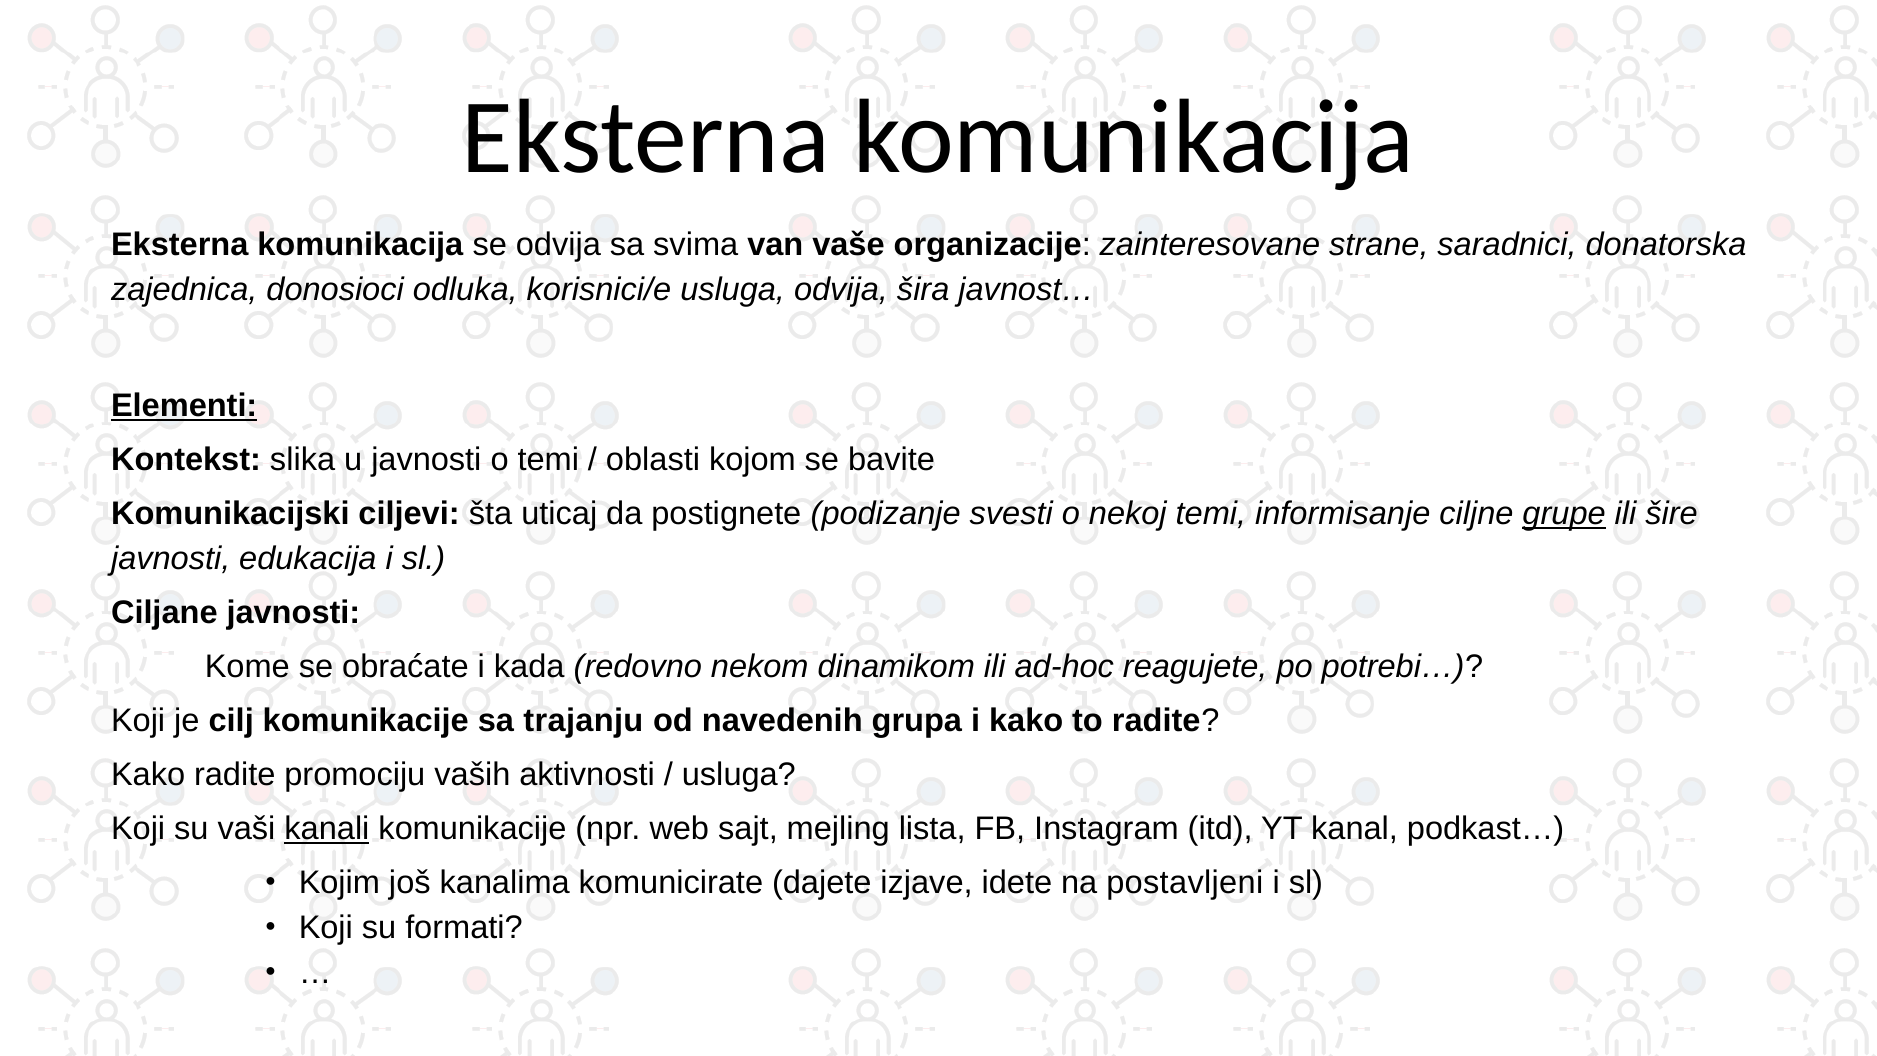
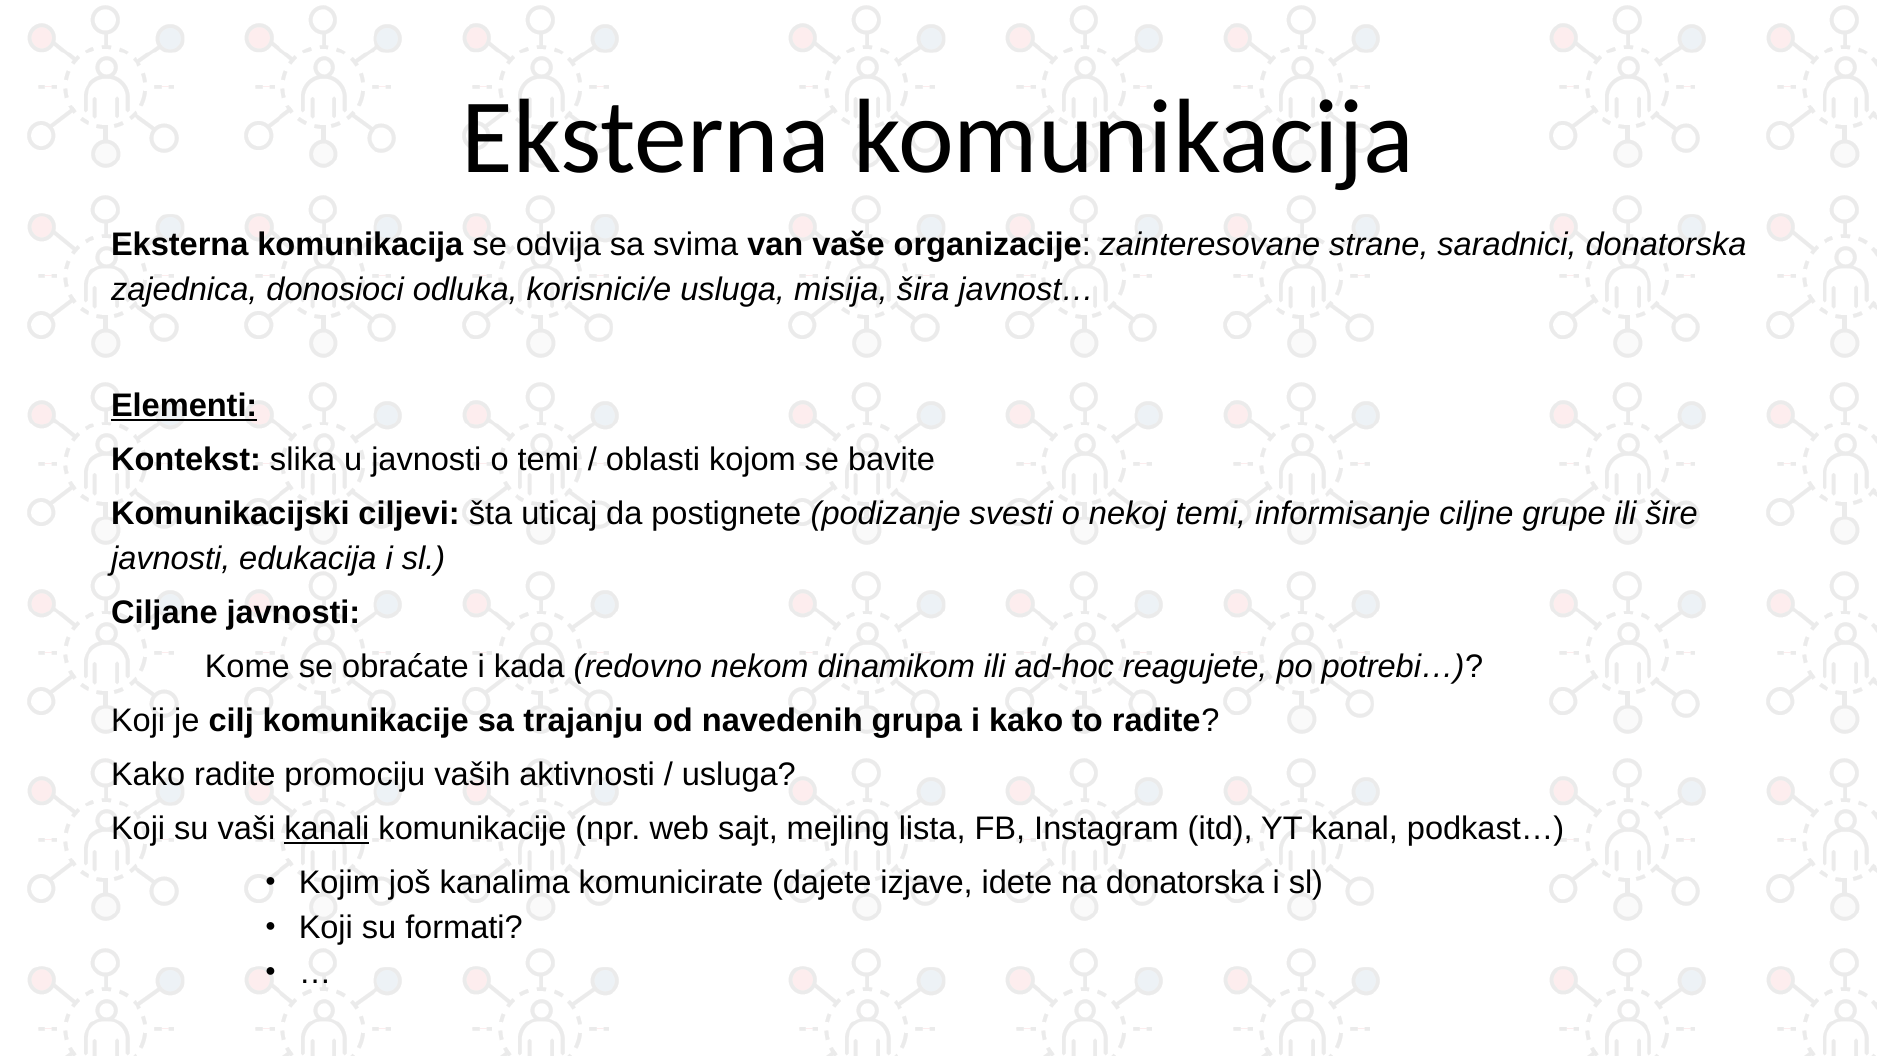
usluga odvija: odvija -> misija
grupe underline: present -> none
na postavljeni: postavljeni -> donatorska
